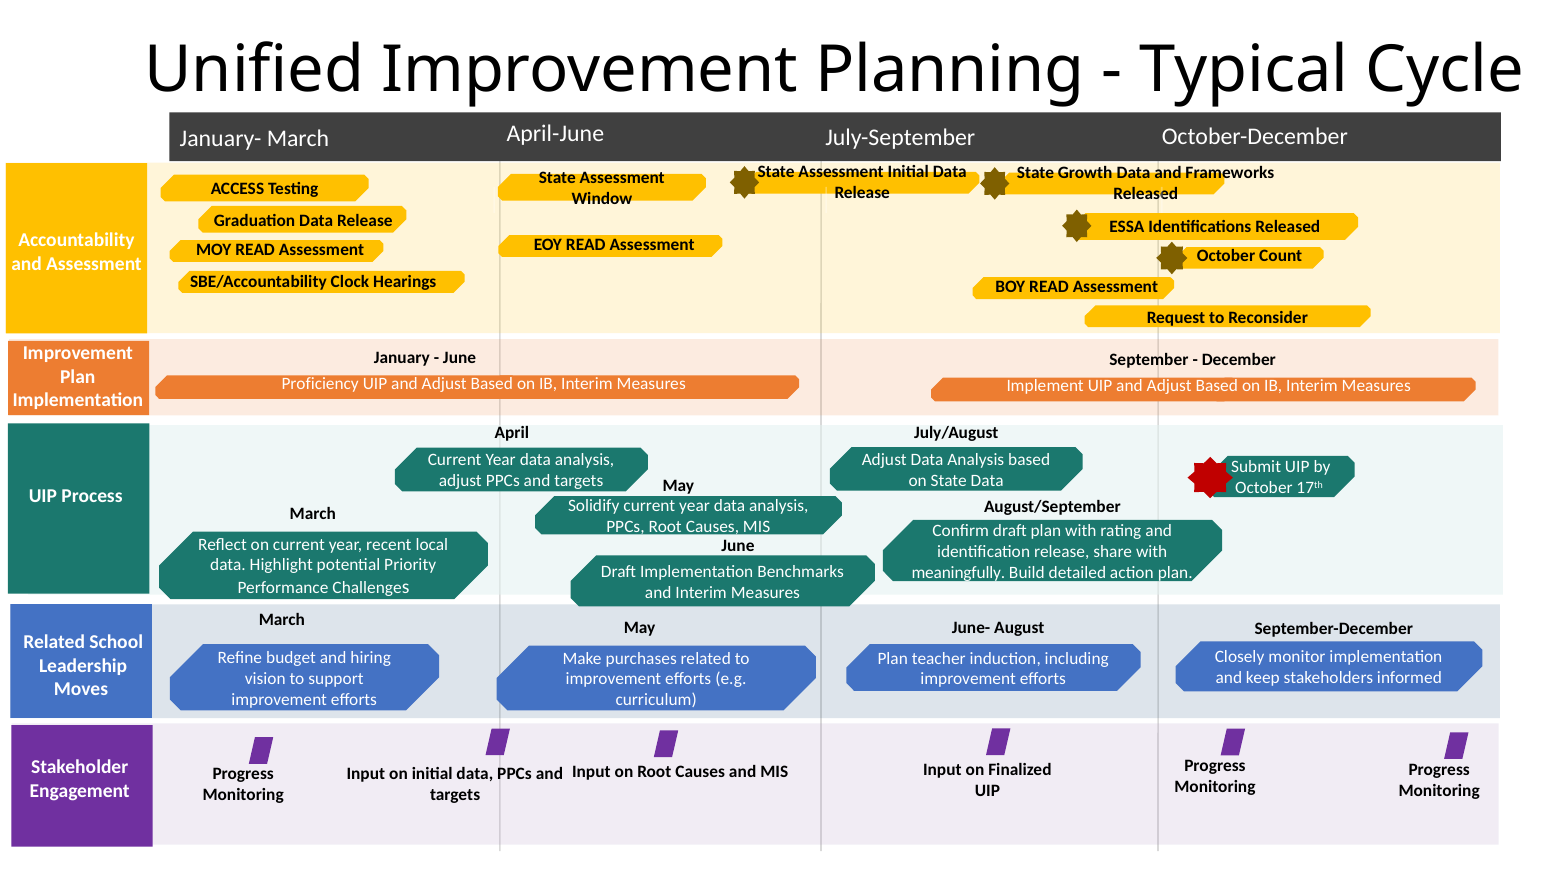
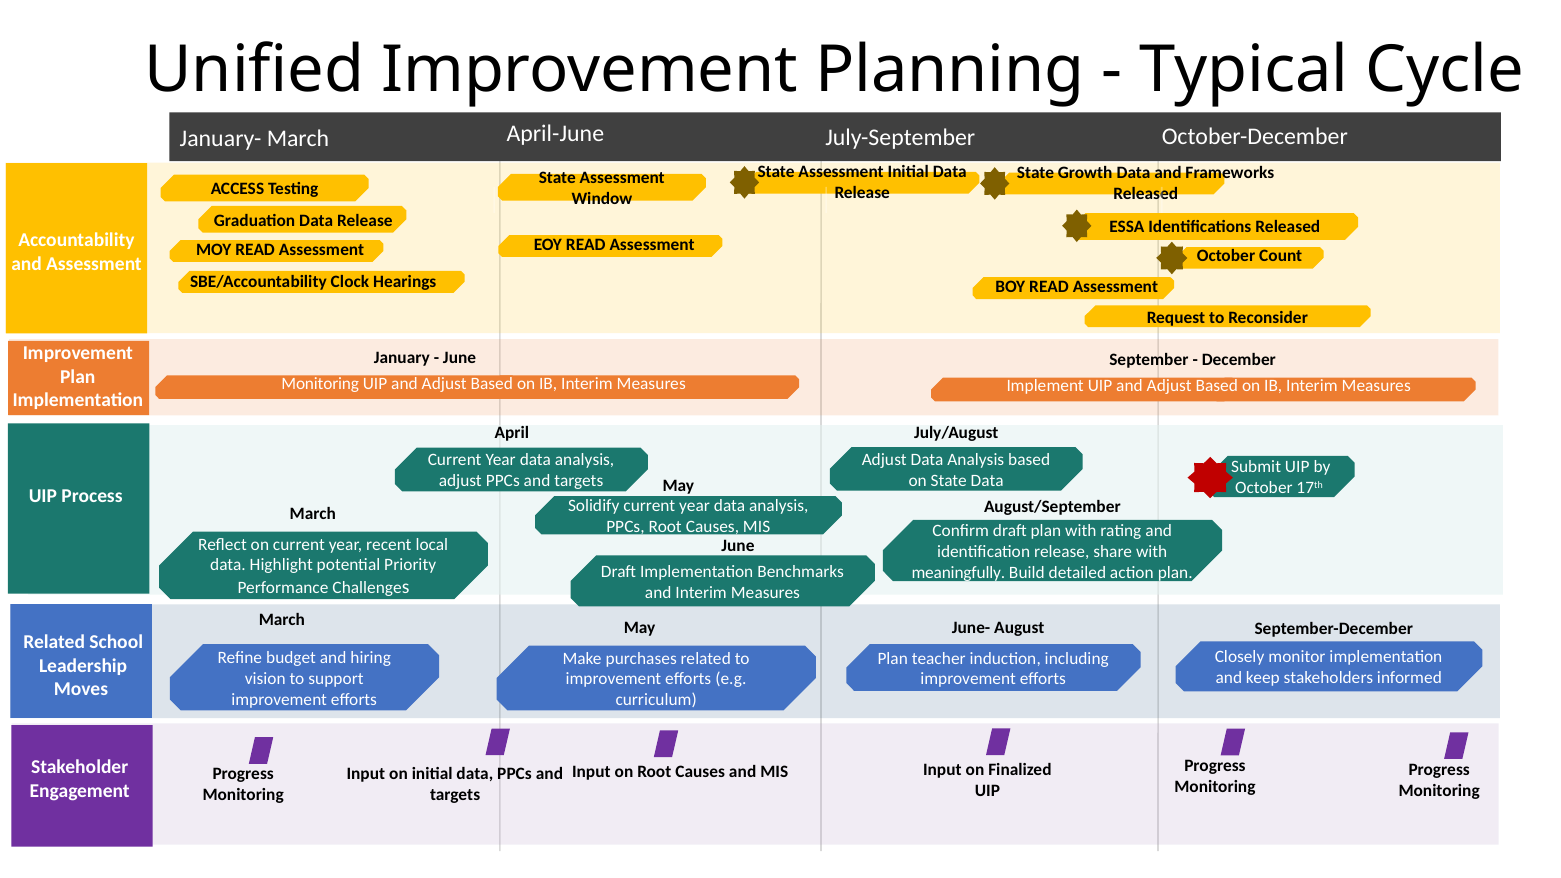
Proficiency at (320, 384): Proficiency -> Monitoring
